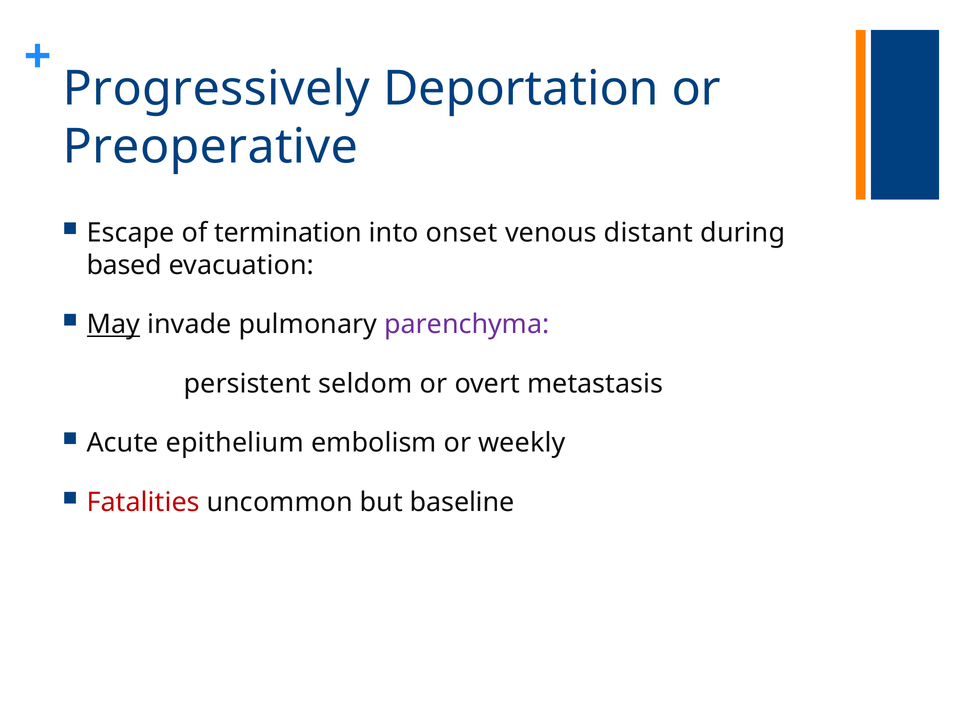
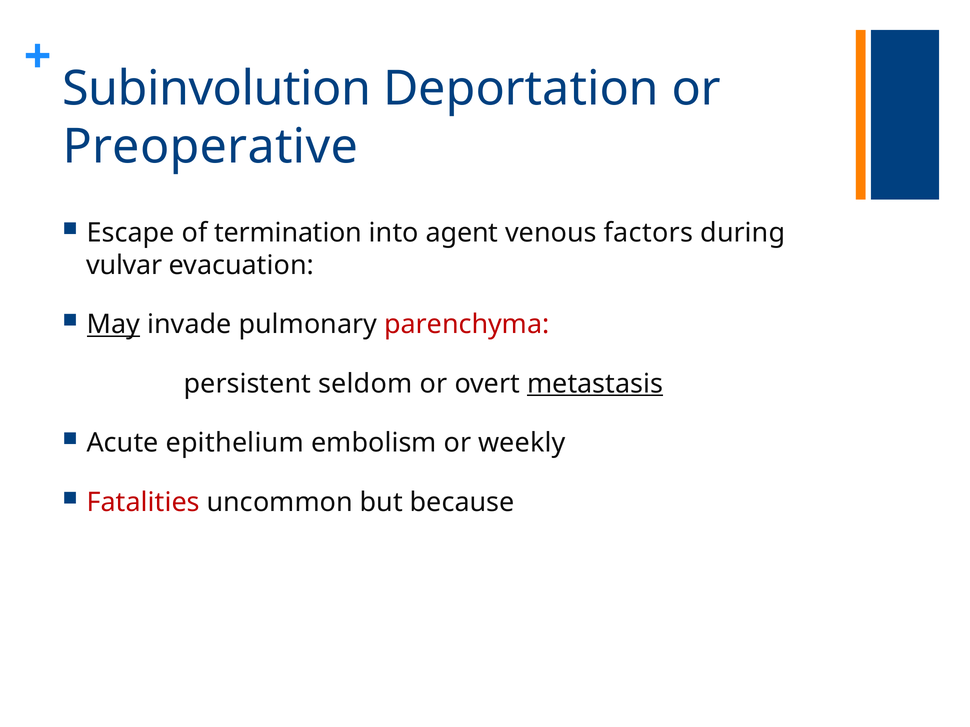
Progressively: Progressively -> Subinvolution
onset: onset -> agent
distant: distant -> factors
based: based -> vulvar
parenchyma colour: purple -> red
metastasis underline: none -> present
baseline: baseline -> because
